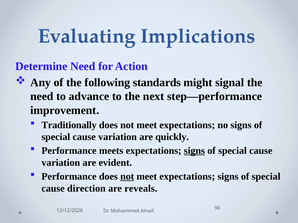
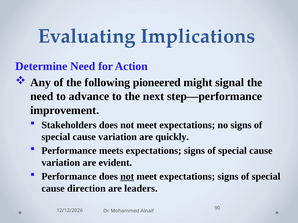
standards: standards -> pioneered
Traditionally: Traditionally -> Stakeholders
signs at (194, 151) underline: present -> none
reveals: reveals -> leaders
